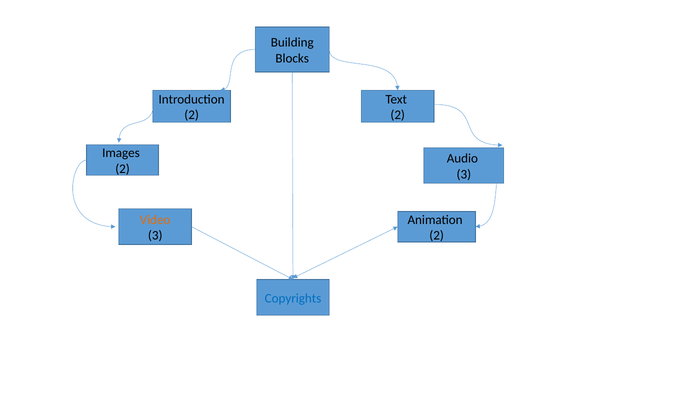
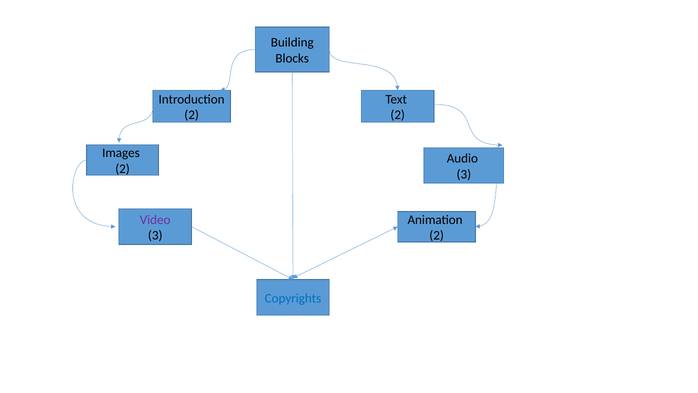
Video colour: orange -> purple
